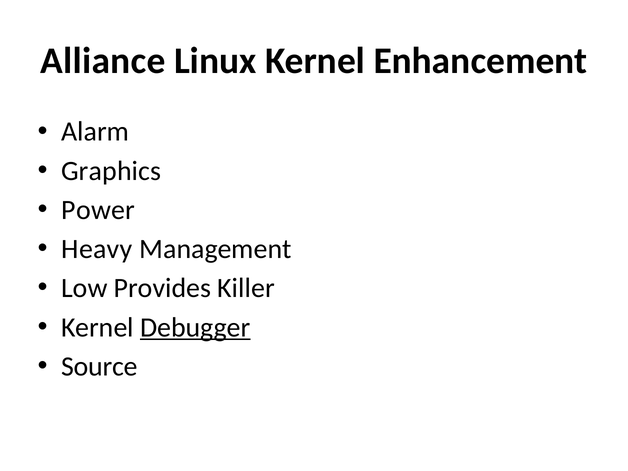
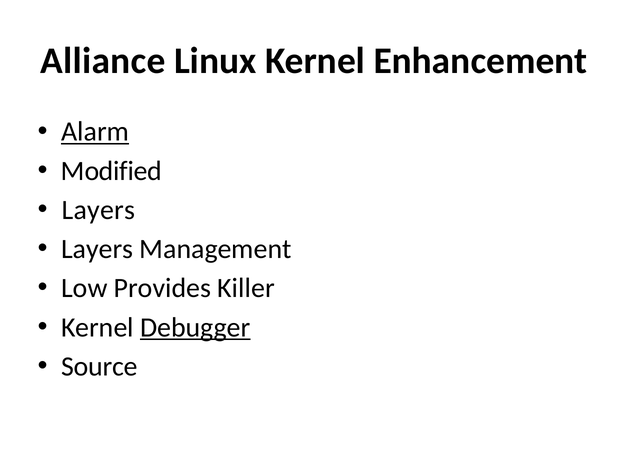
Alarm underline: none -> present
Graphics: Graphics -> Modified
Power at (98, 210): Power -> Layers
Heavy at (97, 249): Heavy -> Layers
